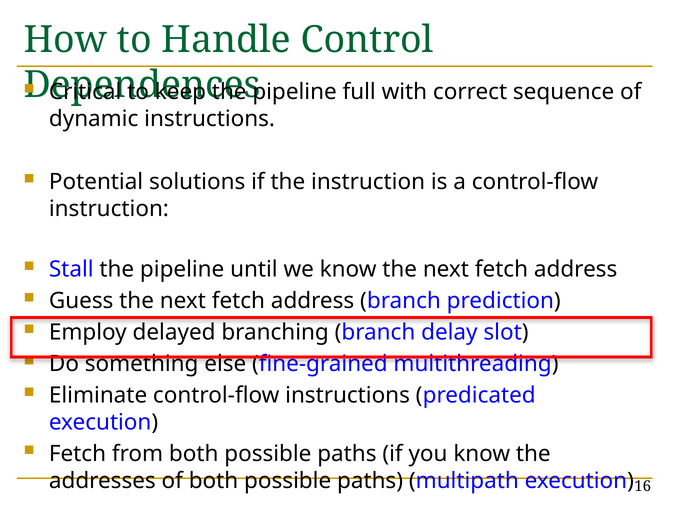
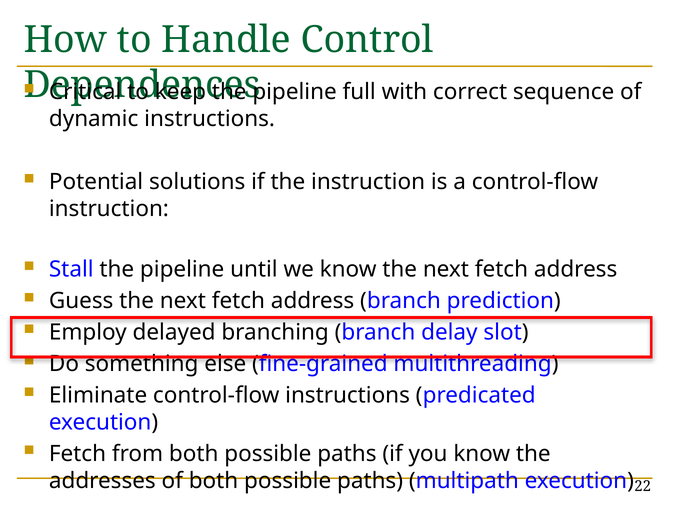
16: 16 -> 22
